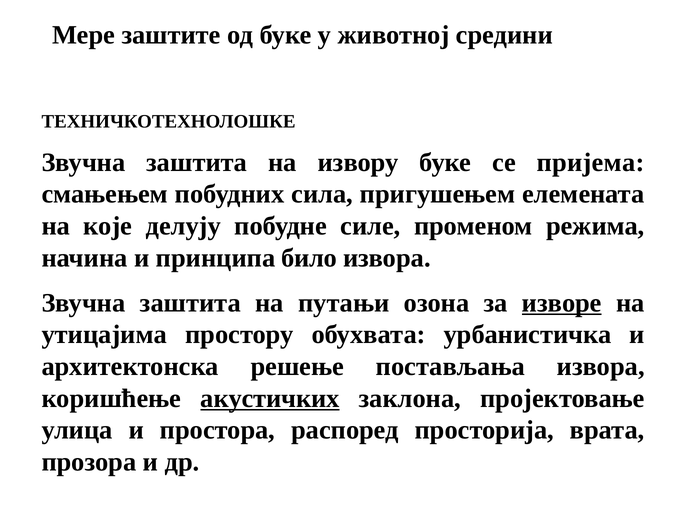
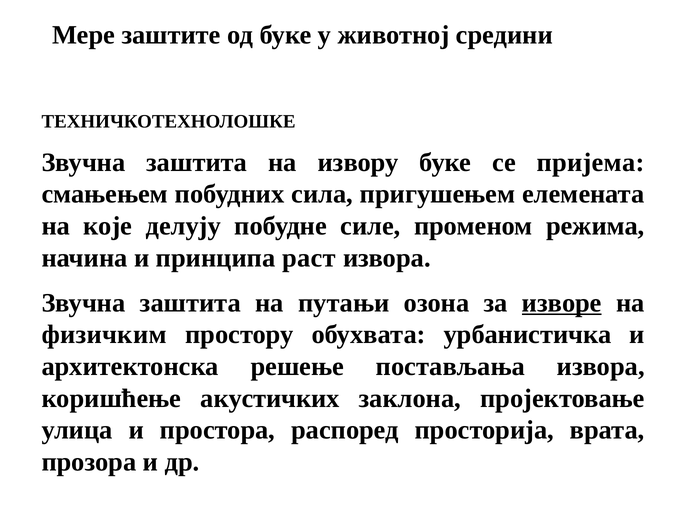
било: било -> раст
утицајима: утицајима -> физичким
акустичких underline: present -> none
